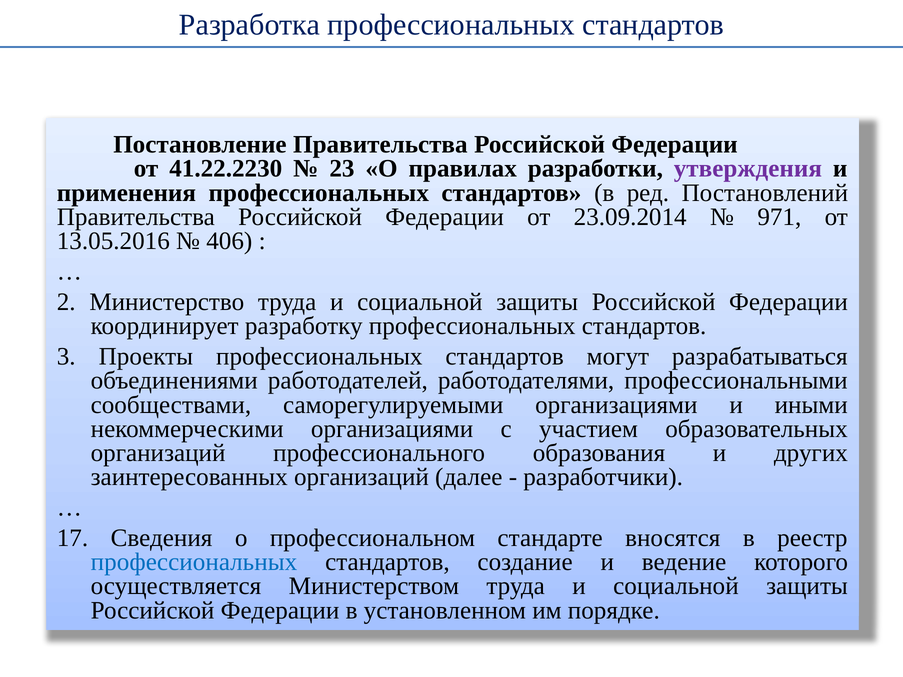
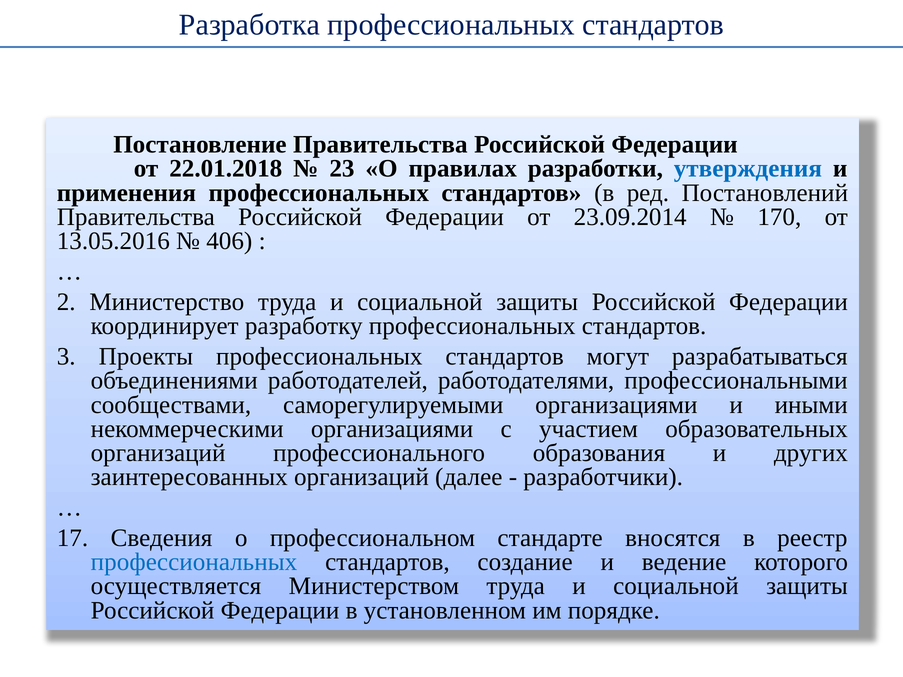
41.22.2230: 41.22.2230 -> 22.01.2018
утверждения colour: purple -> blue
971: 971 -> 170
